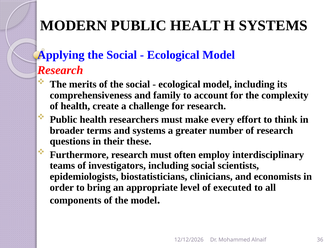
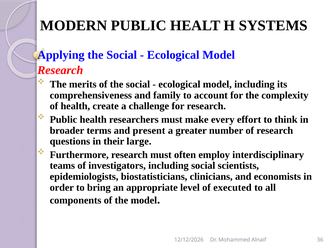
and systems: systems -> present
these: these -> large
